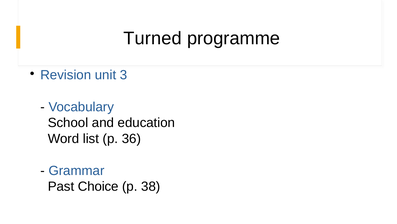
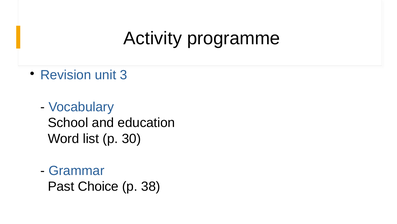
Turned: Turned -> Activity
36: 36 -> 30
